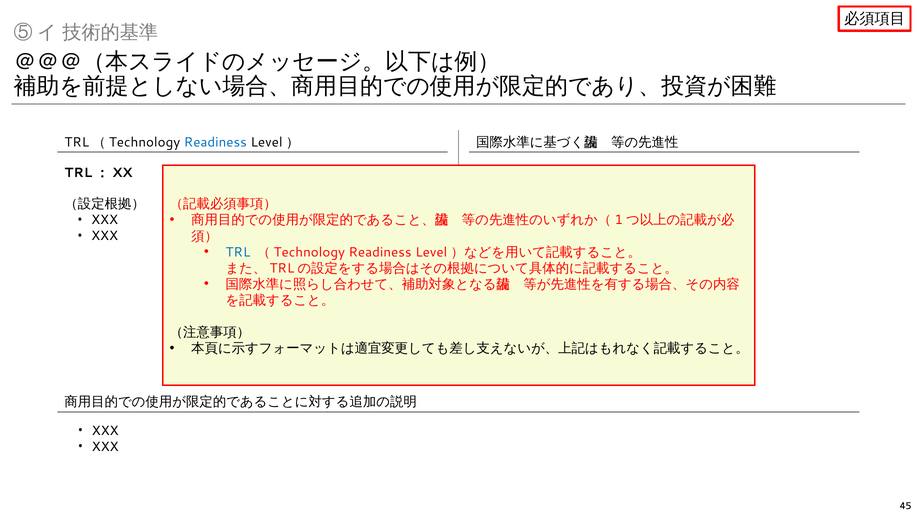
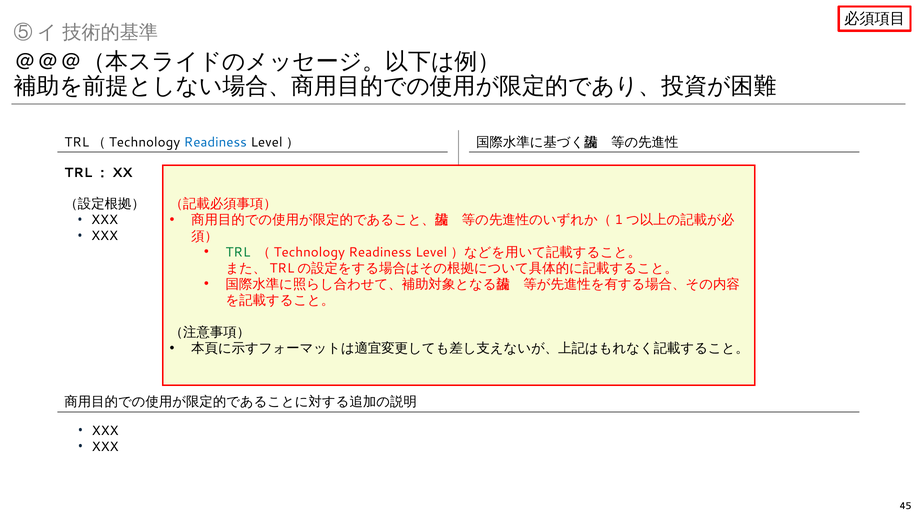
TRL colour: blue -> green
